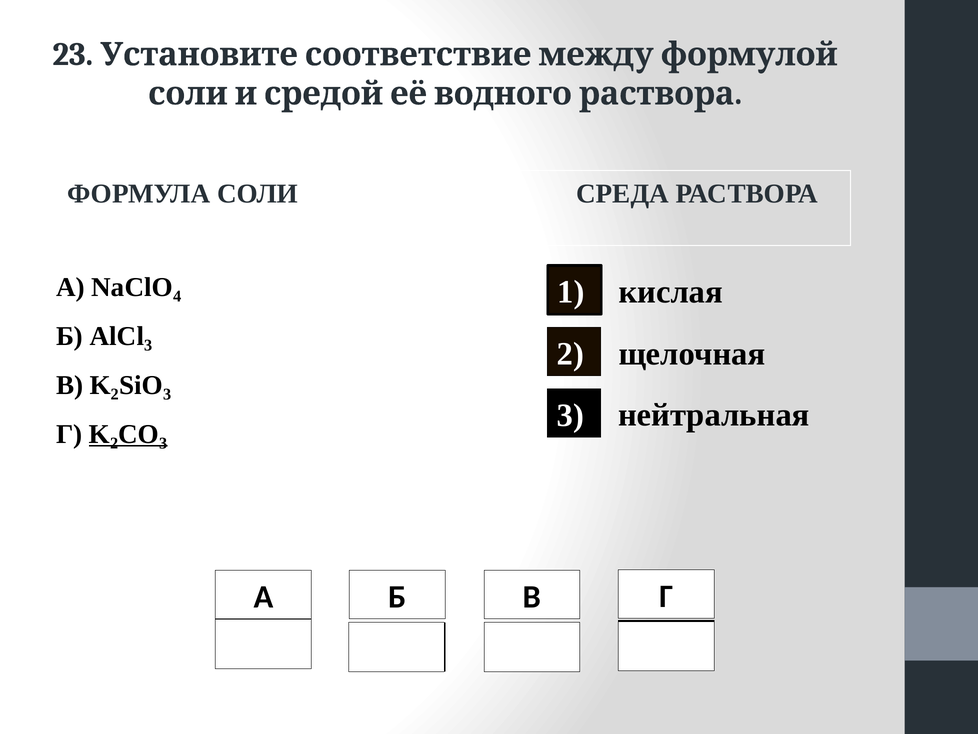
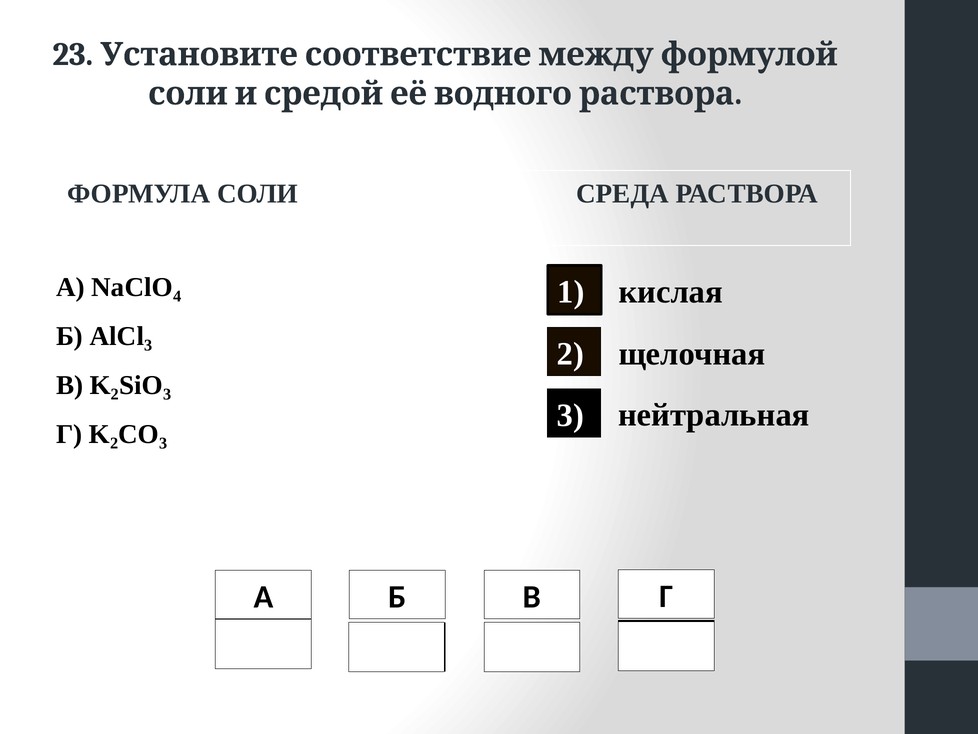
K₂CO₃ underline: present -> none
